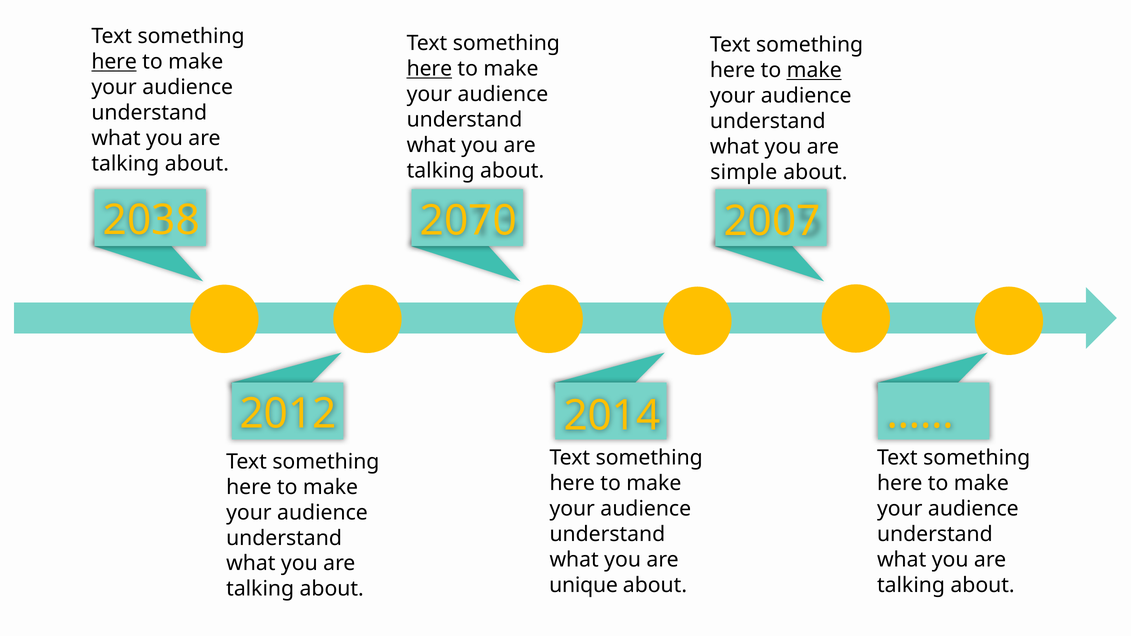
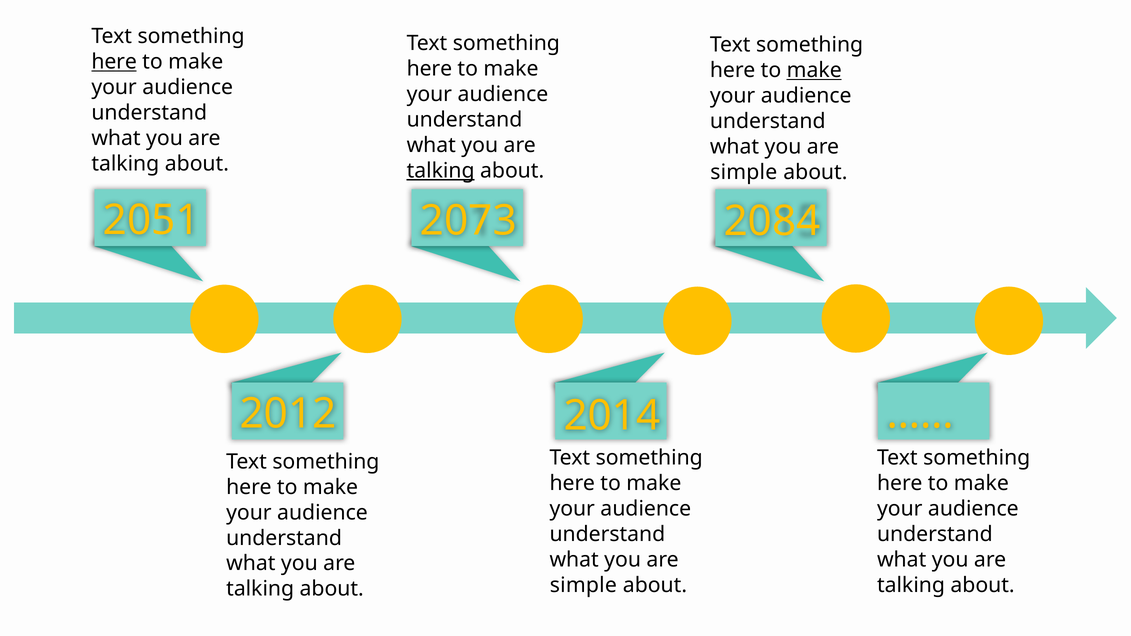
here at (429, 69) underline: present -> none
talking at (441, 171) underline: none -> present
2038: 2038 -> 2051
2070: 2070 -> 2073
2007: 2007 -> 2084
unique at (584, 585): unique -> simple
